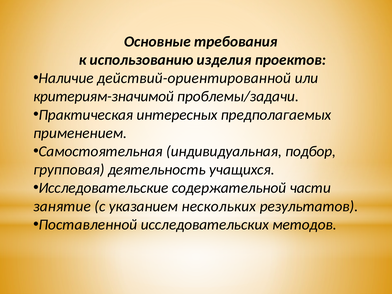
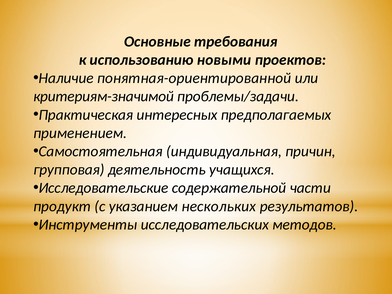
изделия: изделия -> новыми
действий-ориентированной: действий-ориентированной -> понятная-ориентированной
подбор: подбор -> причин
занятие: занятие -> продукт
Поставленной: Поставленной -> Инструменты
